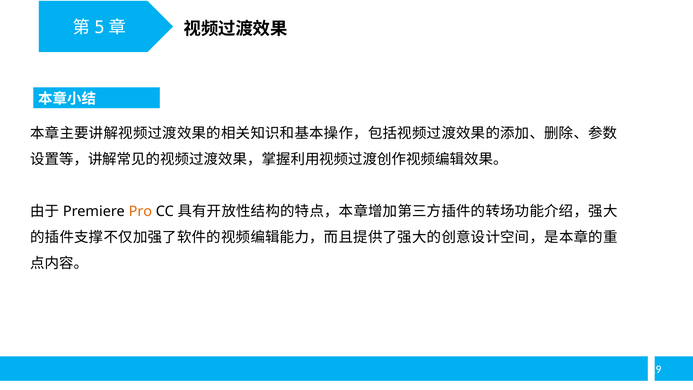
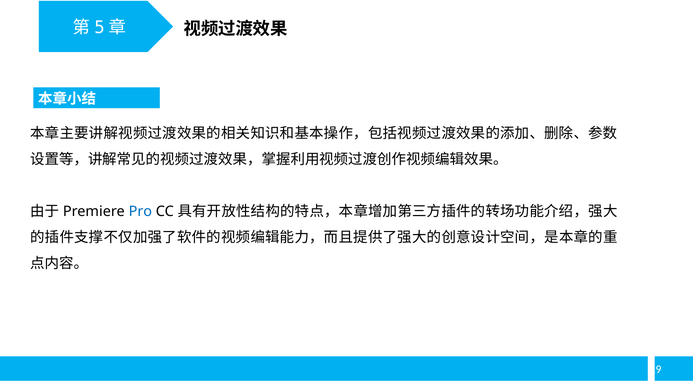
Pro colour: orange -> blue
